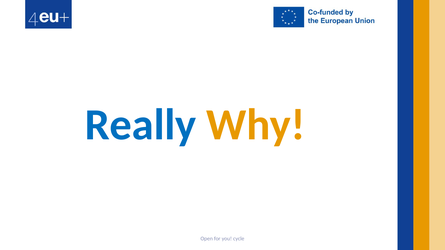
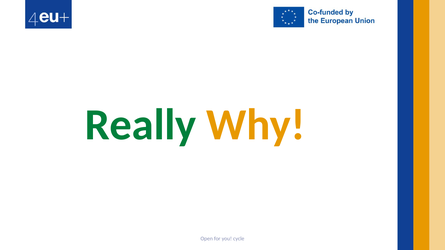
Really colour: blue -> green
